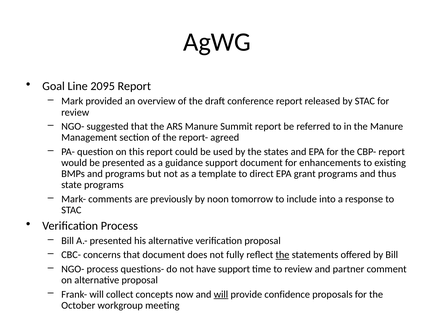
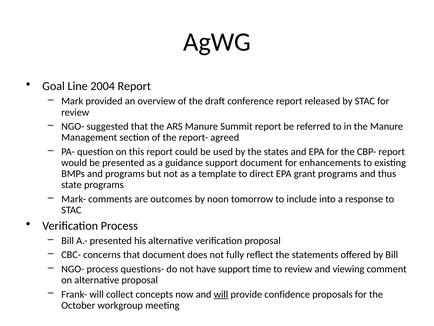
2095: 2095 -> 2004
previously: previously -> outcomes
the at (282, 255) underline: present -> none
partner: partner -> viewing
